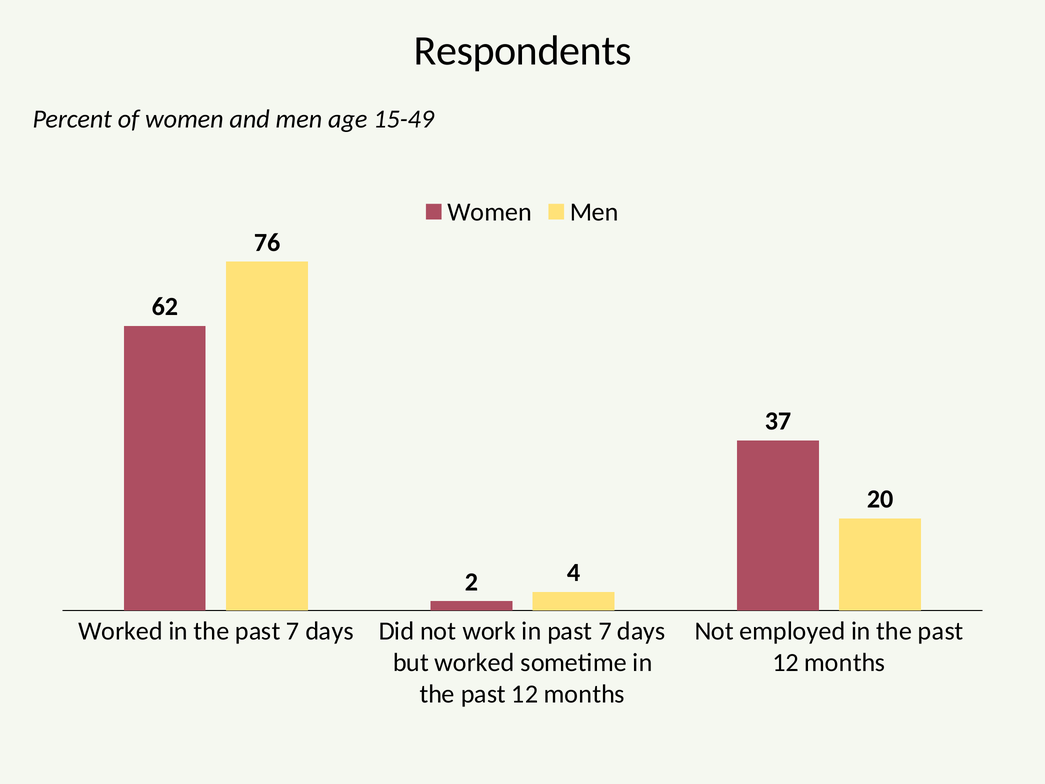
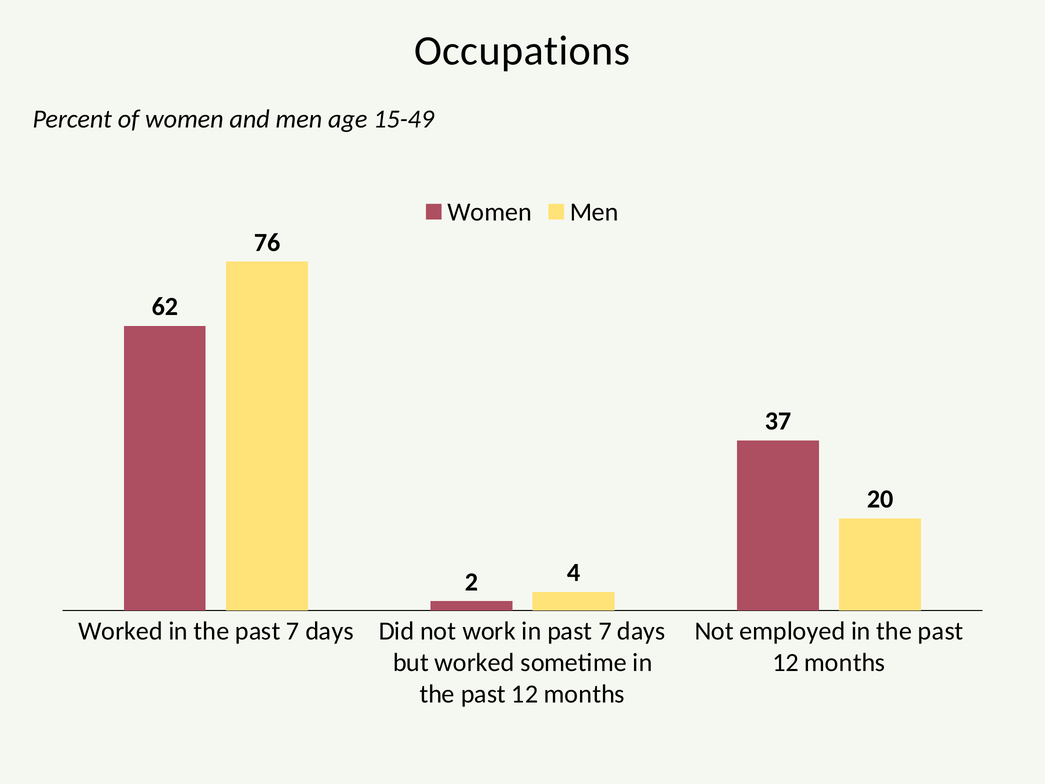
Respondents: Respondents -> Occupations
